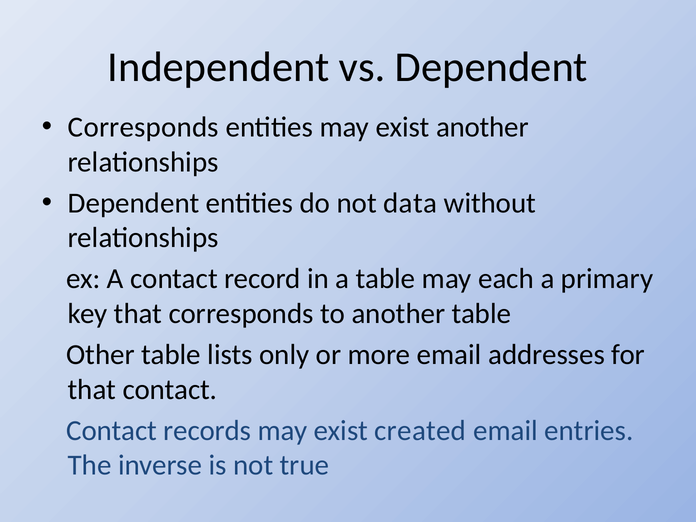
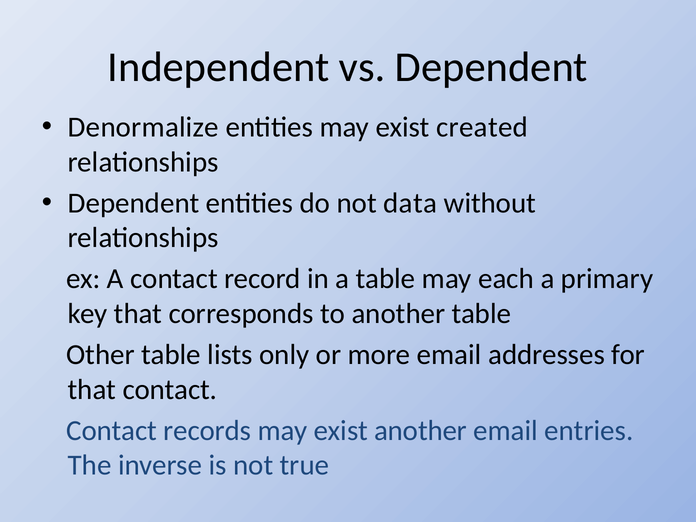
Corresponds at (143, 127): Corresponds -> Denormalize
exist another: another -> created
exist created: created -> another
